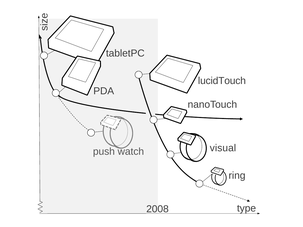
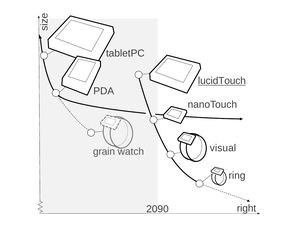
lucidTouch underline: none -> present
push: push -> grain
type: type -> right
2008: 2008 -> 2090
